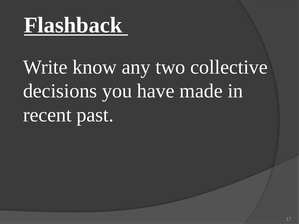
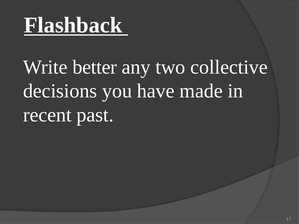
know: know -> better
